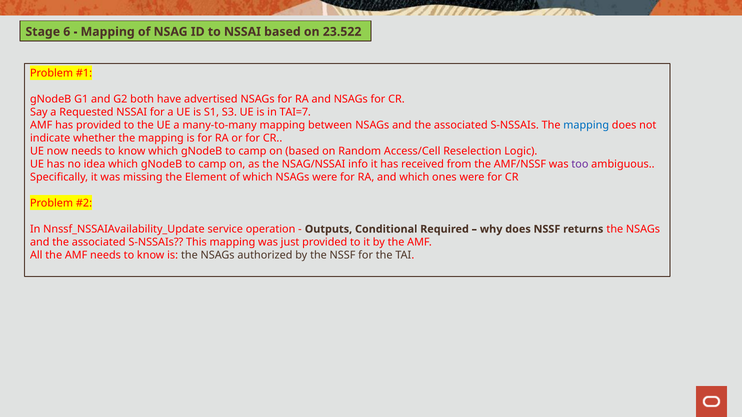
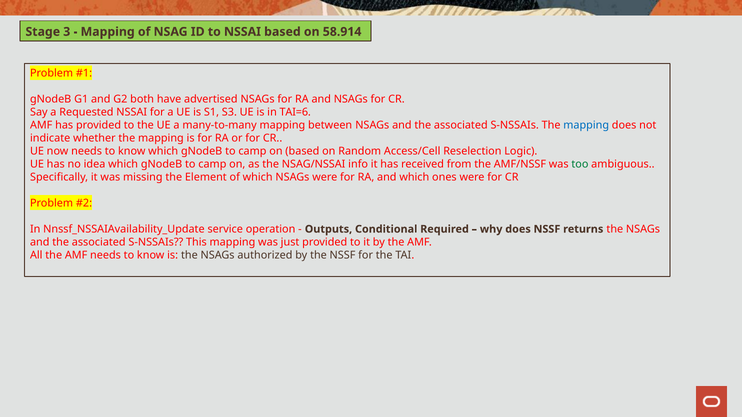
6: 6 -> 3
23.522: 23.522 -> 58.914
TAI=7: TAI=7 -> TAI=6
too colour: purple -> green
